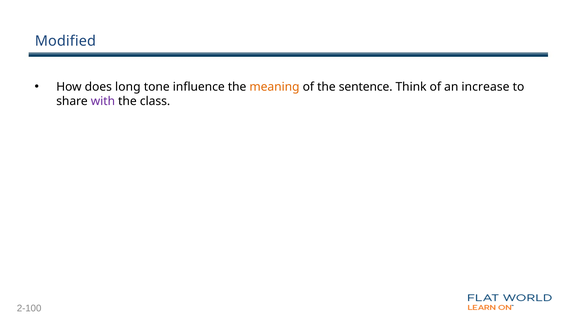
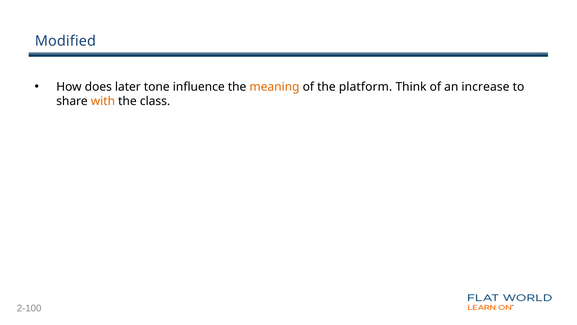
long: long -> later
sentence: sentence -> platform
with colour: purple -> orange
